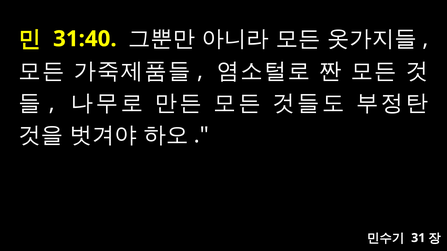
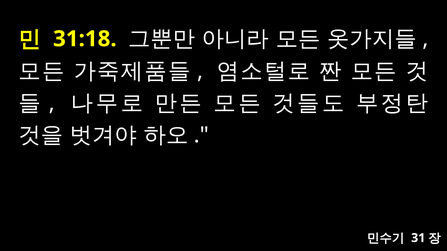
31:40: 31:40 -> 31:18
